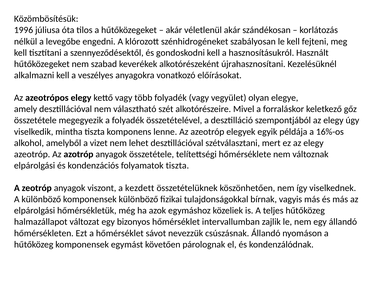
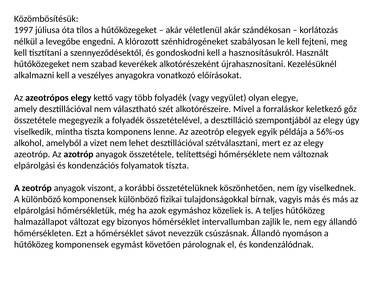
1996: 1996 -> 1997
16%-os: 16%-os -> 56%-os
kezdett: kezdett -> korábbi
